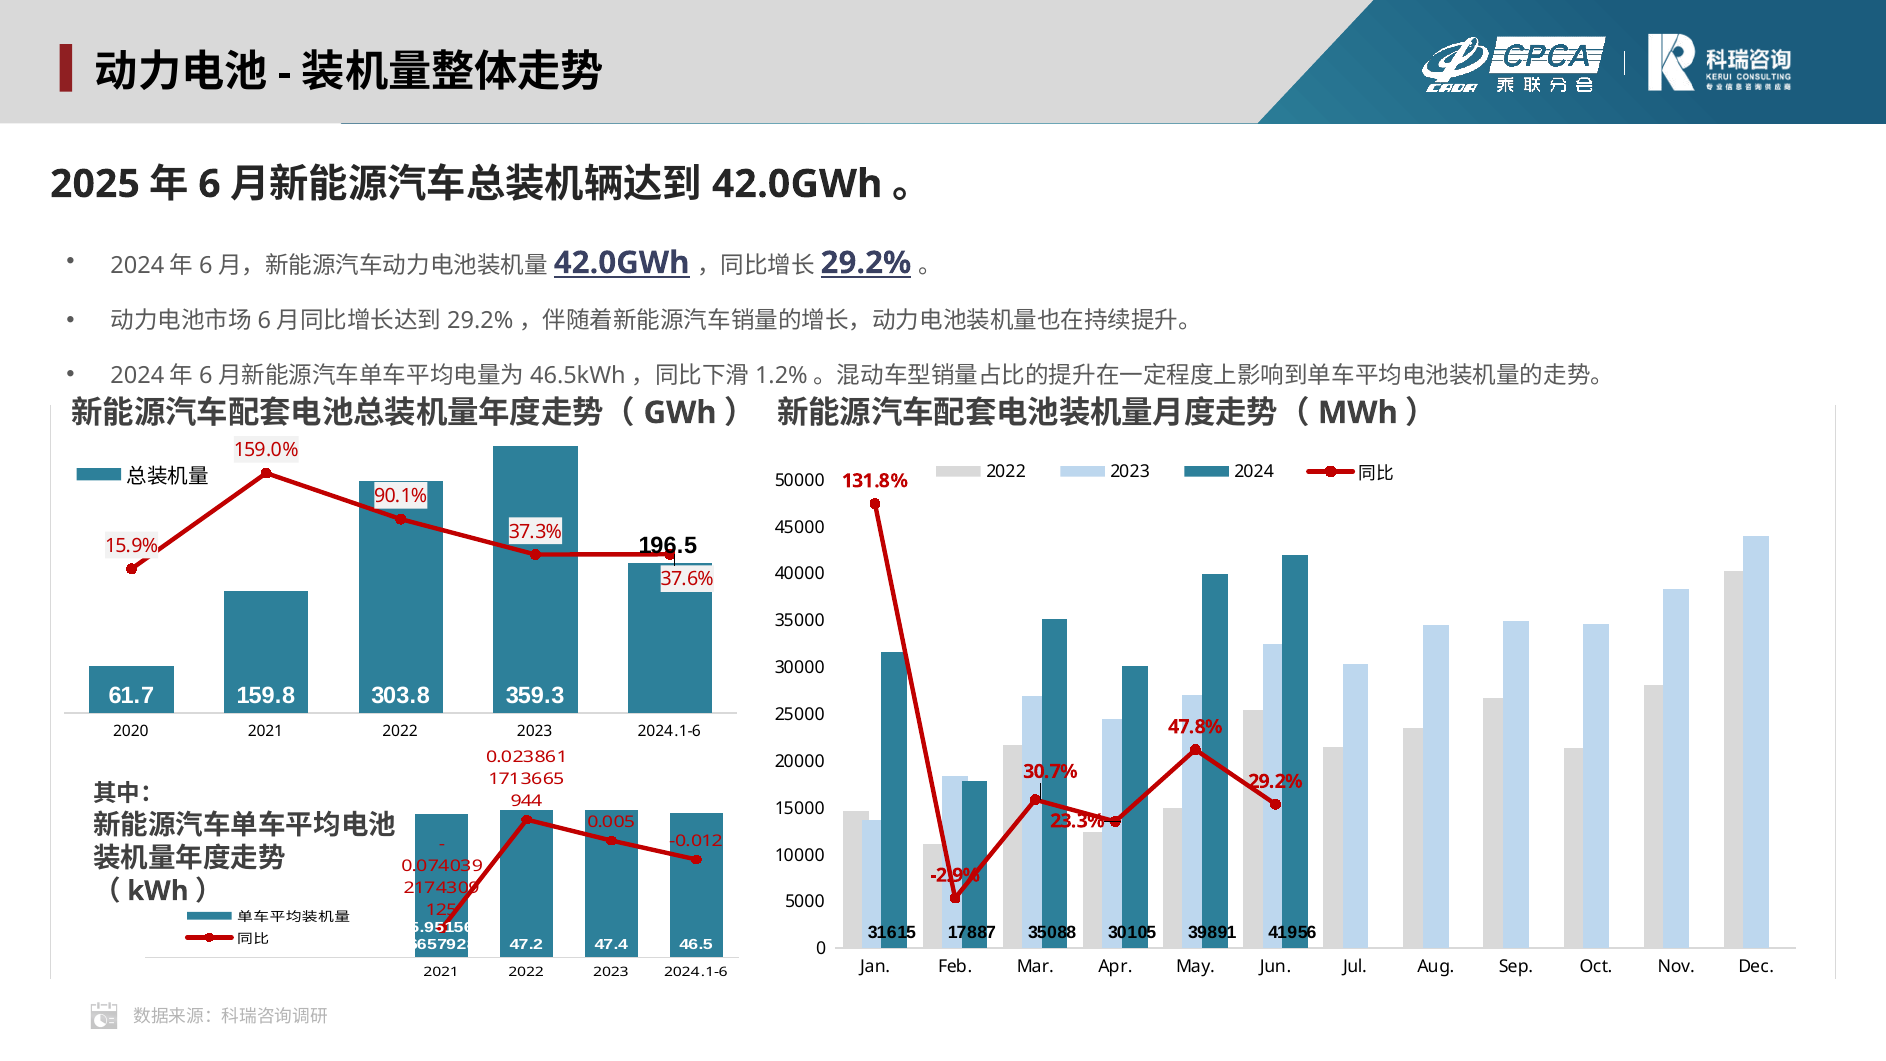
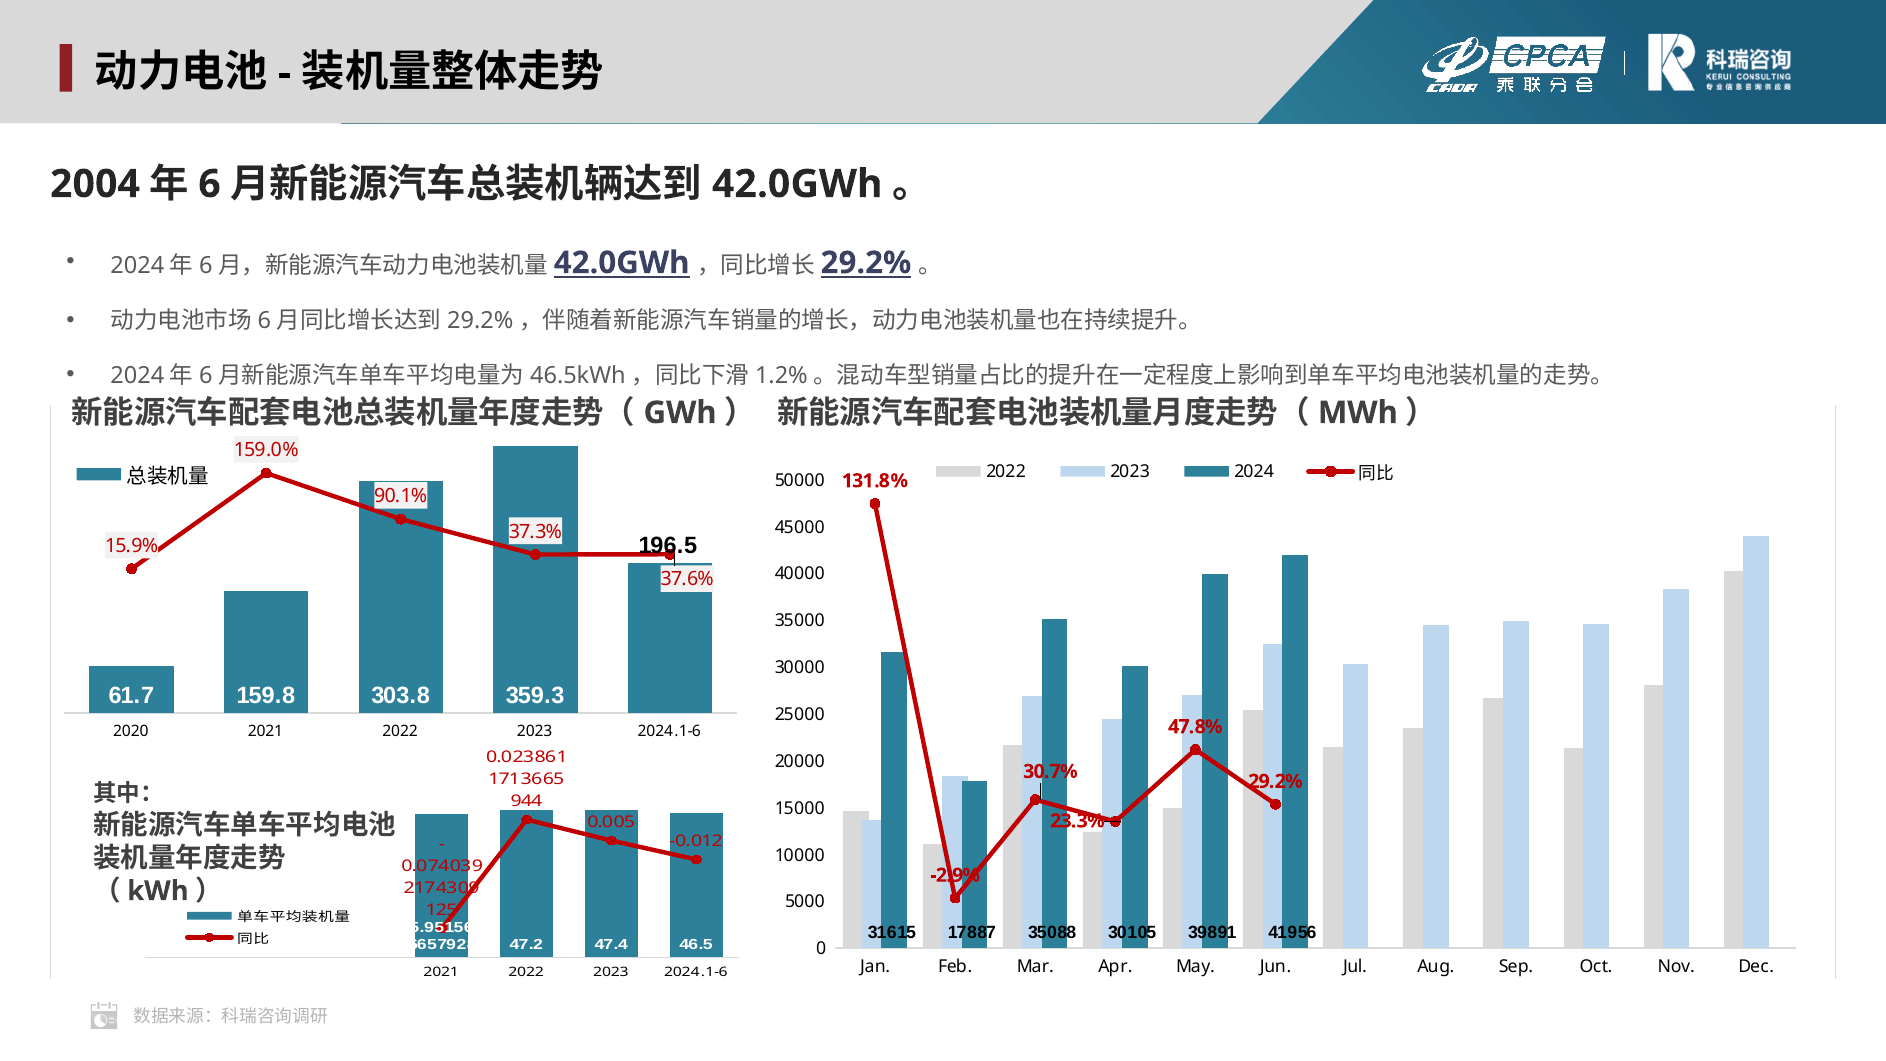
2025: 2025 -> 2004
